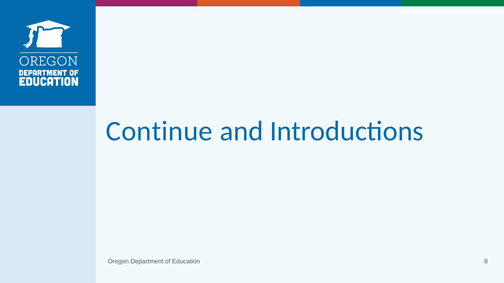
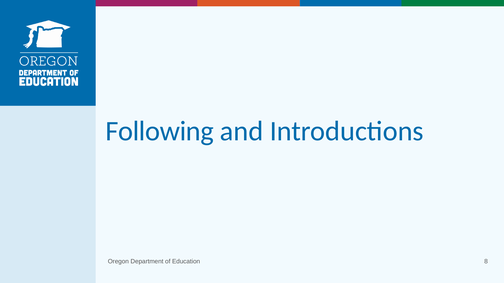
Continue: Continue -> Following
